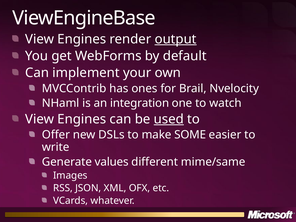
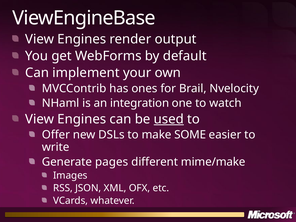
output underline: present -> none
values: values -> pages
mime/same: mime/same -> mime/make
